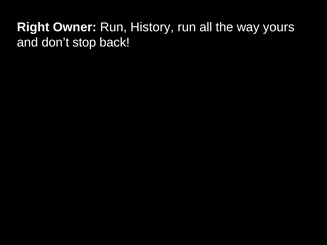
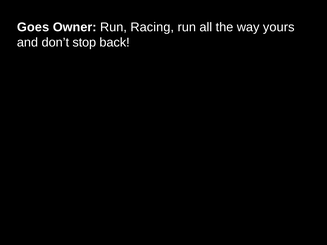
Right: Right -> Goes
History: History -> Racing
